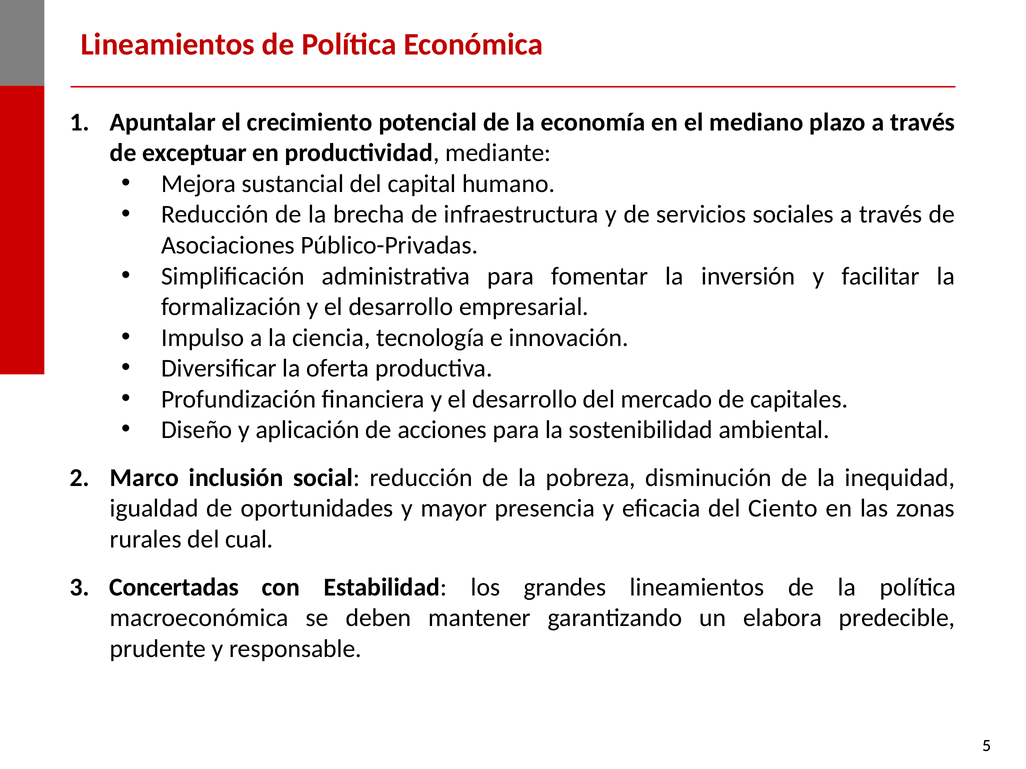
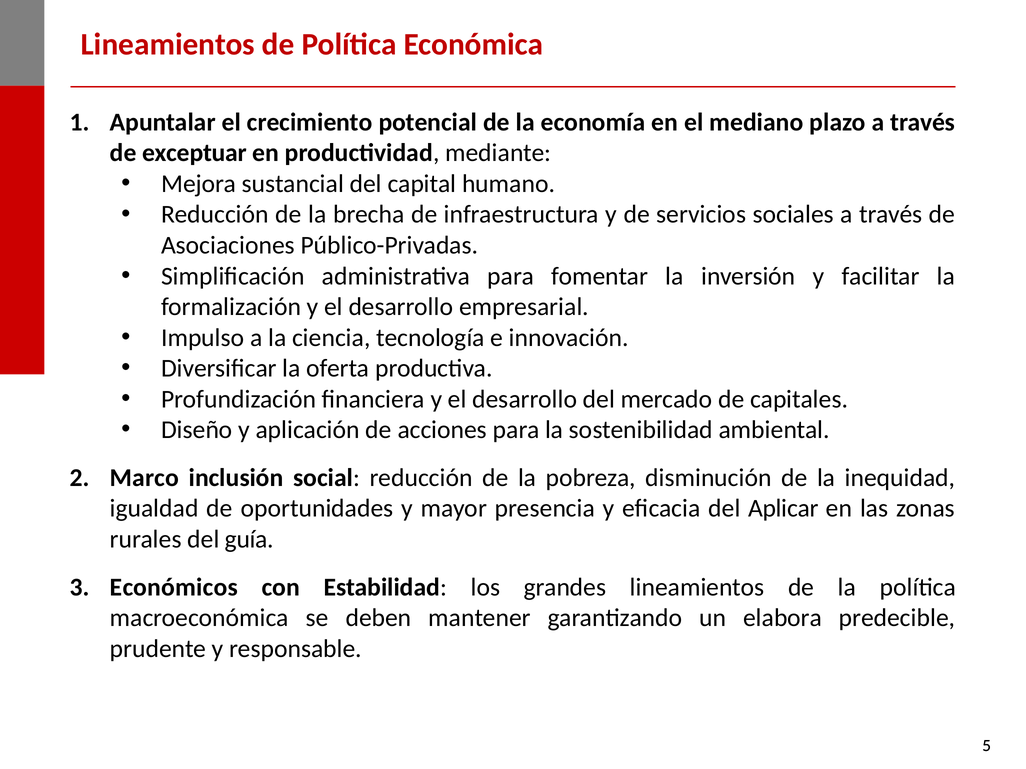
Ciento: Ciento -> Aplicar
cual: cual -> guía
Concertadas: Concertadas -> Económicos
